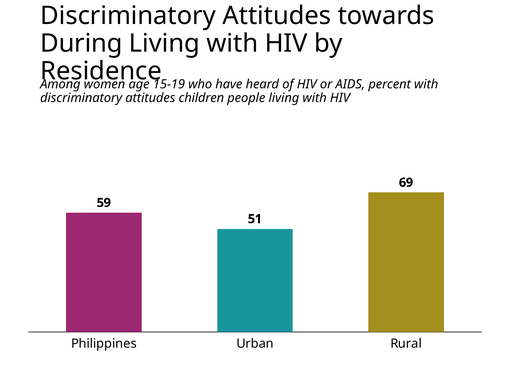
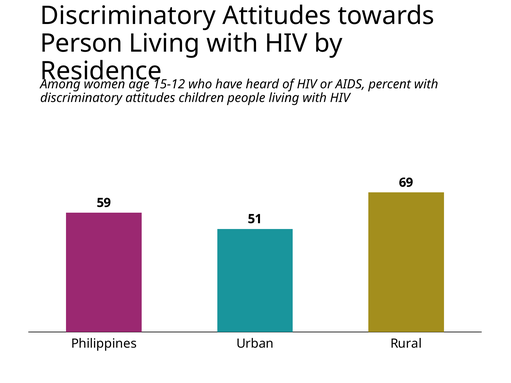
During: During -> Person
15-19: 15-19 -> 15-12
